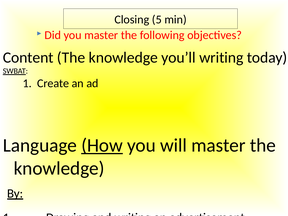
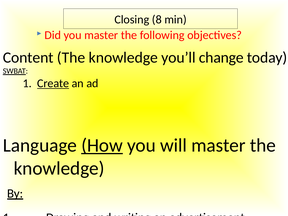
5: 5 -> 8
you’ll writing: writing -> change
Create underline: none -> present
